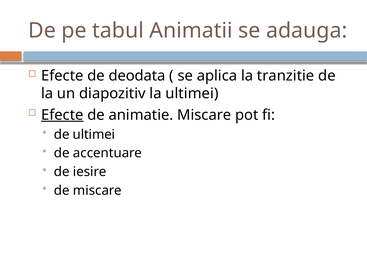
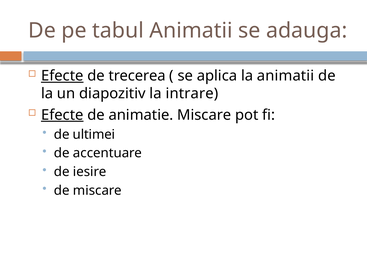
Efecte at (62, 76) underline: none -> present
deodata: deodata -> trecerea
la tranzitie: tranzitie -> animatii
la ultimei: ultimei -> intrare
